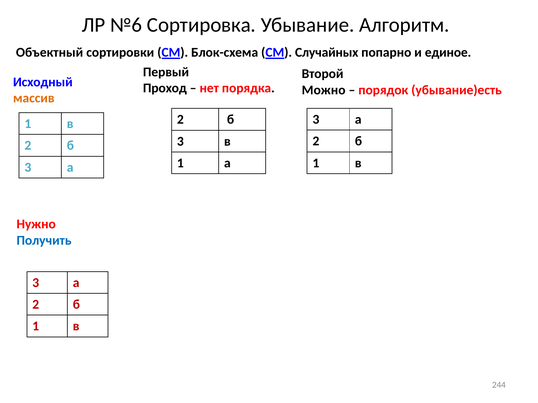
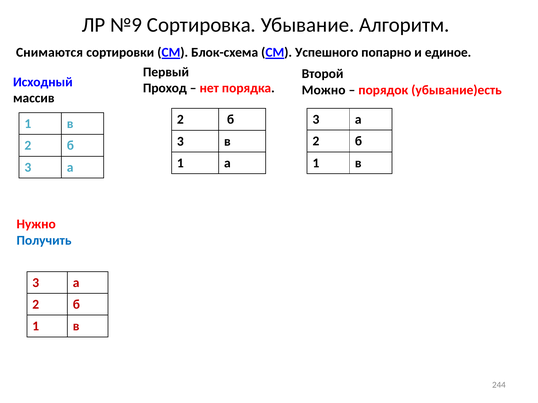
№6: №6 -> №9
Объектный: Объектный -> Снимаются
Случайных: Случайных -> Успешного
массив colour: orange -> black
